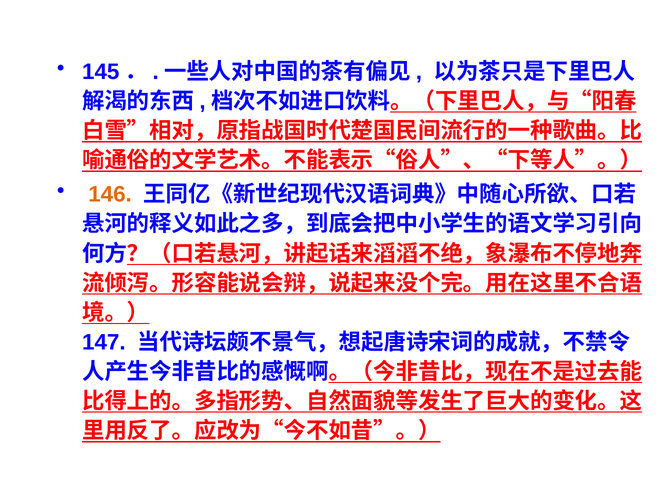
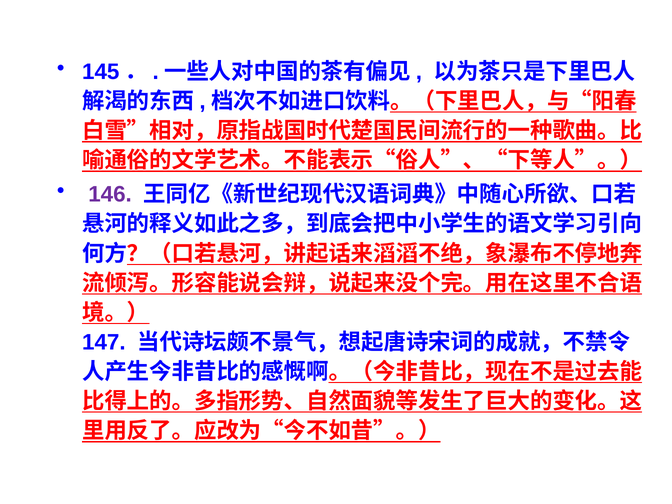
146 colour: orange -> purple
